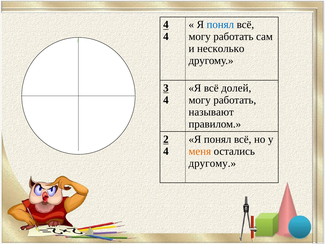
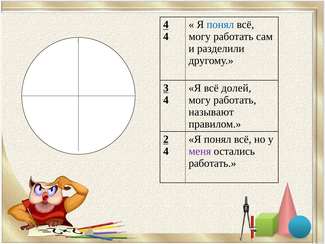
несколько: несколько -> разделили
меня colour: orange -> purple
другому at (212, 163): другому -> работать
